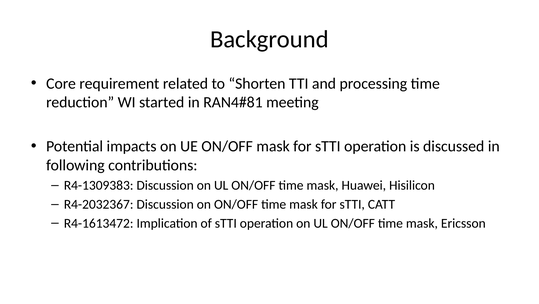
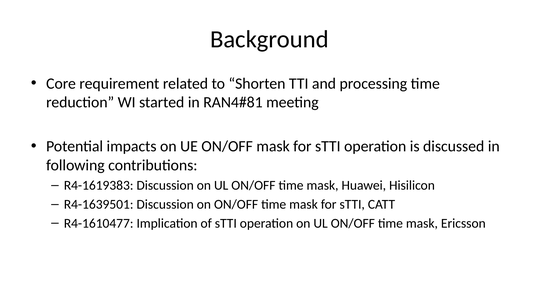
R4-1309383: R4-1309383 -> R4-1619383
R4-2032367: R4-2032367 -> R4-1639501
R4-1613472: R4-1613472 -> R4-1610477
